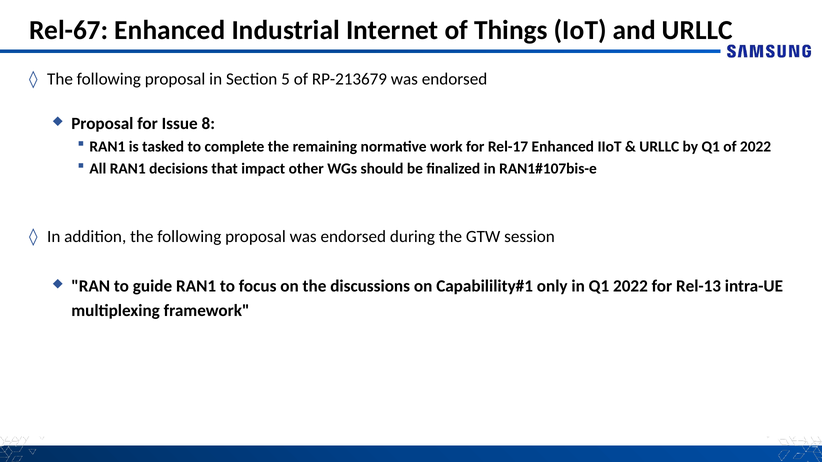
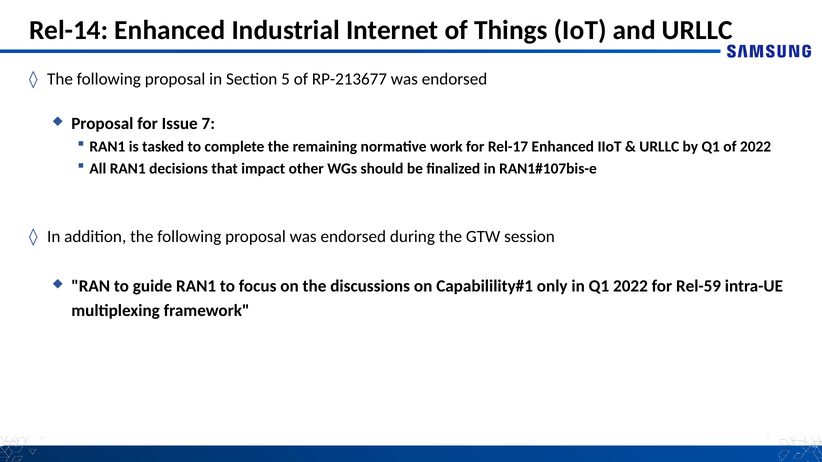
Rel-67: Rel-67 -> Rel-14
RP-213679: RP-213679 -> RP-213677
8: 8 -> 7
Rel-13: Rel-13 -> Rel-59
